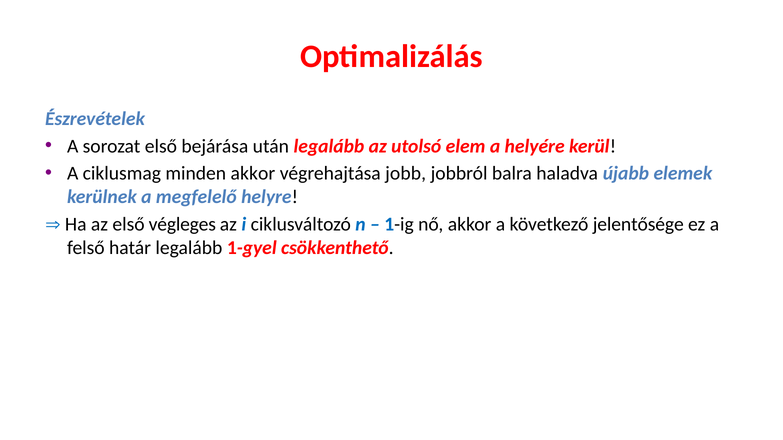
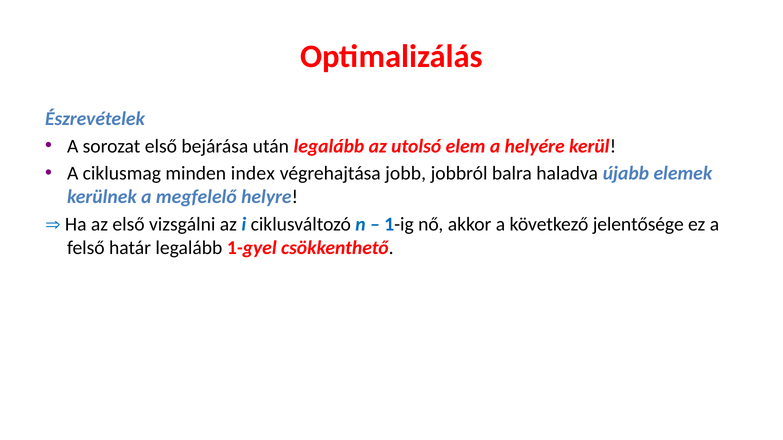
minden akkor: akkor -> index
végleges: végleges -> vizsgálni
